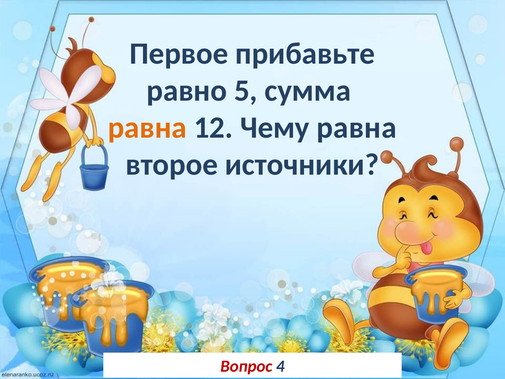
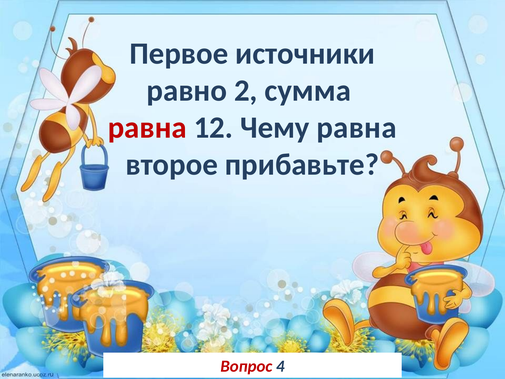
прибавьте: прибавьте -> источники
5: 5 -> 2
равна at (147, 127) colour: orange -> red
источники: источники -> прибавьте
